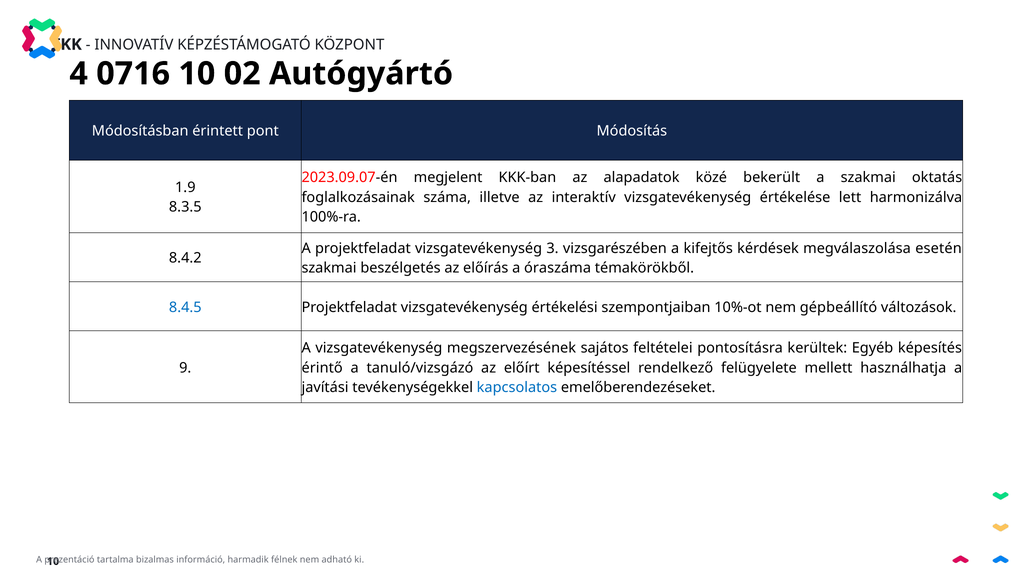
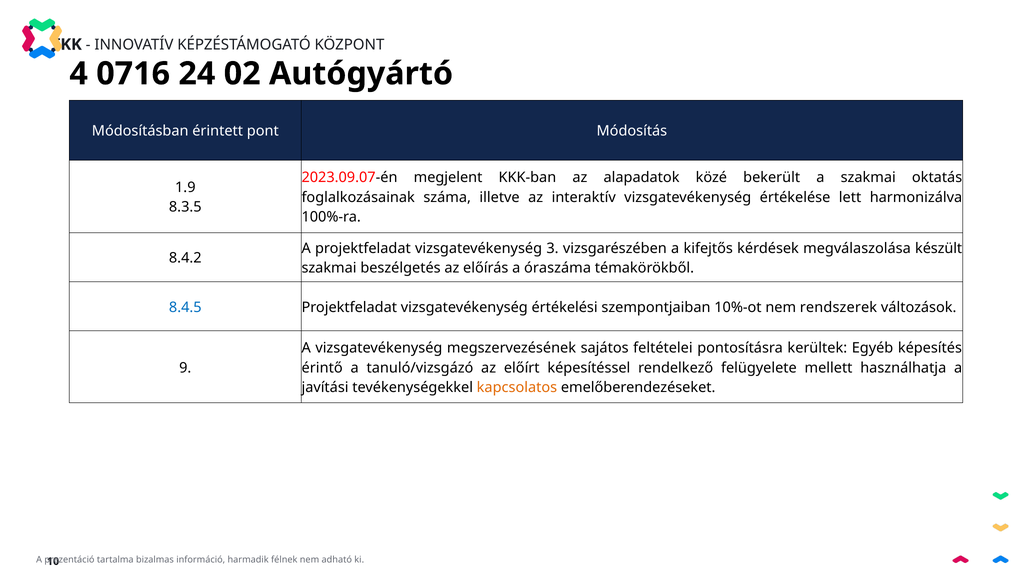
0716 10: 10 -> 24
esetén: esetén -> készült
gépbeállító: gépbeállító -> rendszerek
kapcsolatos colour: blue -> orange
